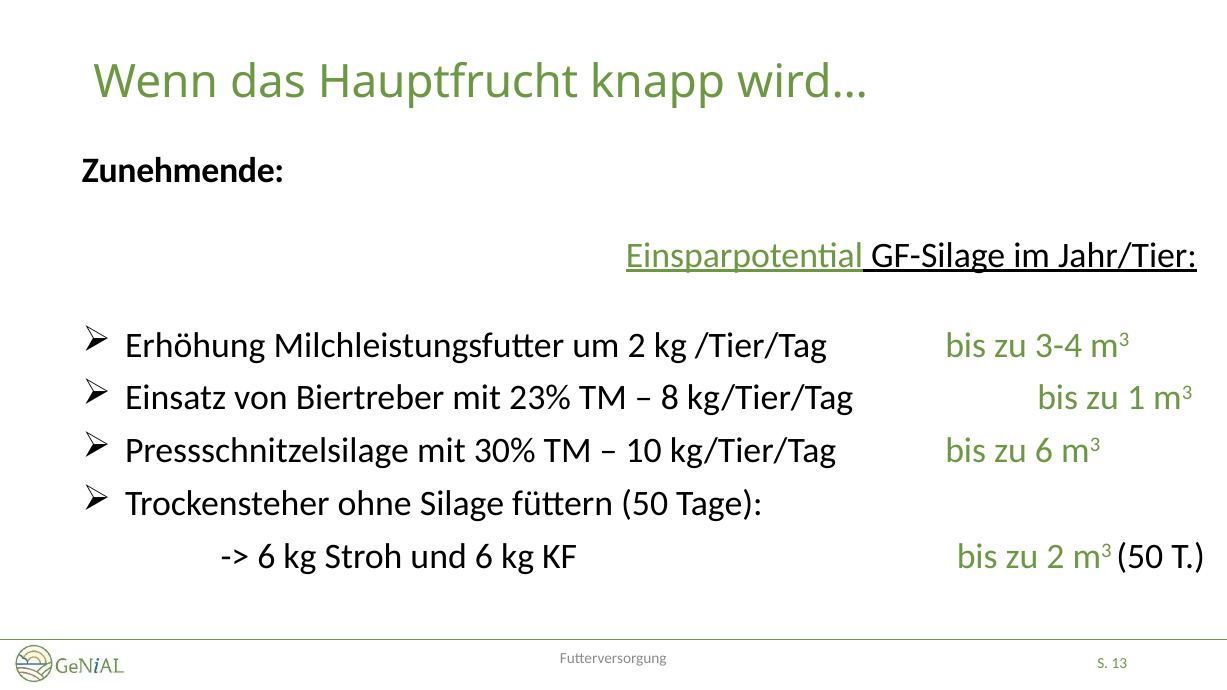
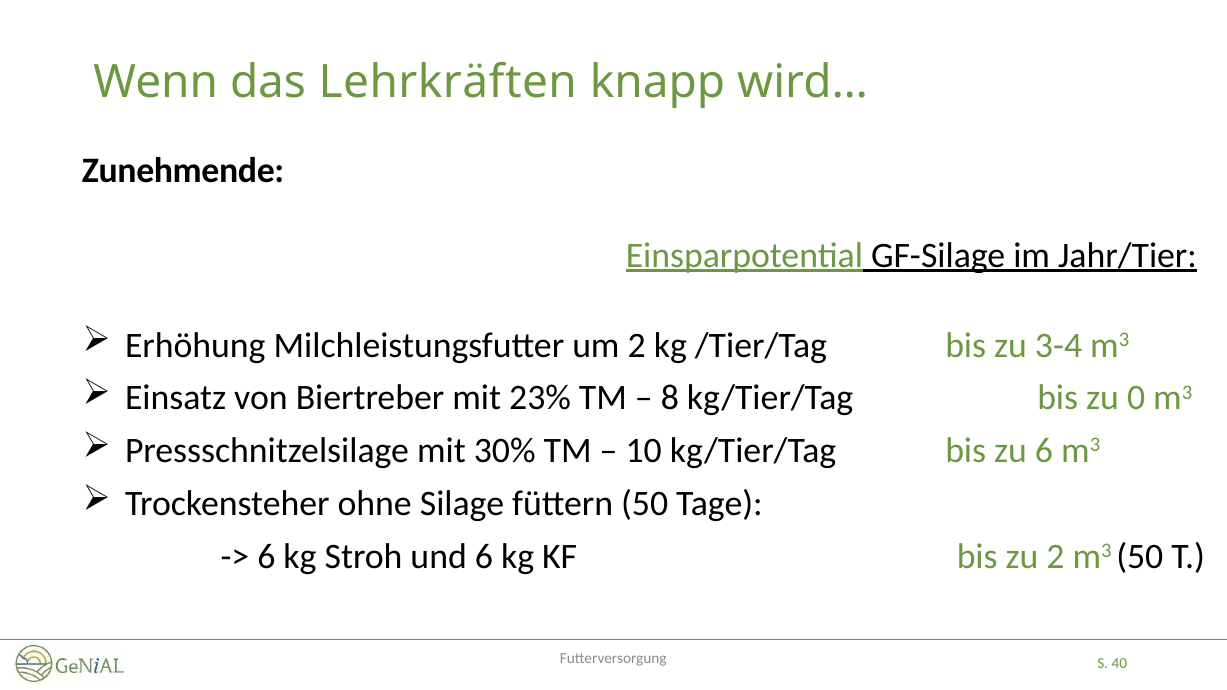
Hauptfrucht: Hauptfrucht -> Lehrkräften
1: 1 -> 0
13: 13 -> 40
